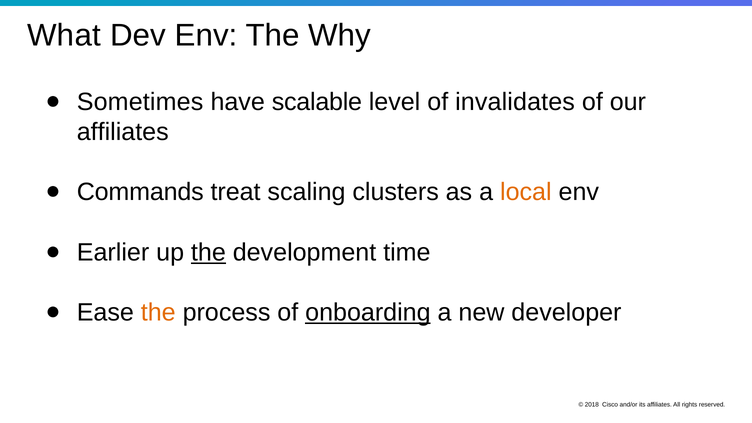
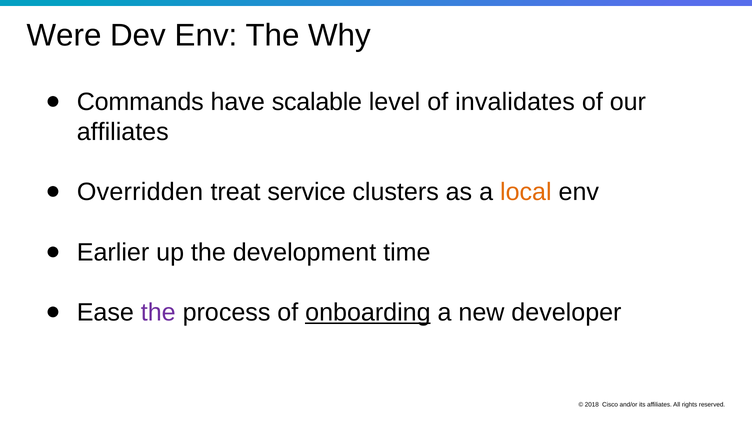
What: What -> Were
Sometimes: Sometimes -> Commands
Commands: Commands -> Overridden
scaling: scaling -> service
the at (208, 252) underline: present -> none
the at (158, 312) colour: orange -> purple
